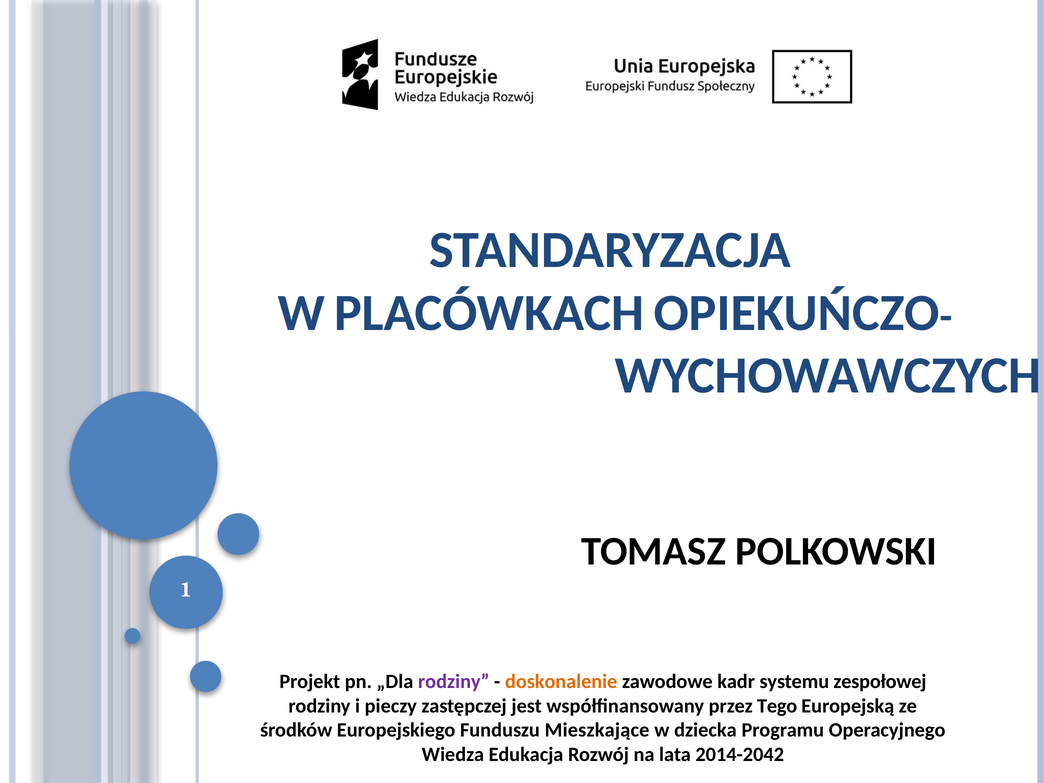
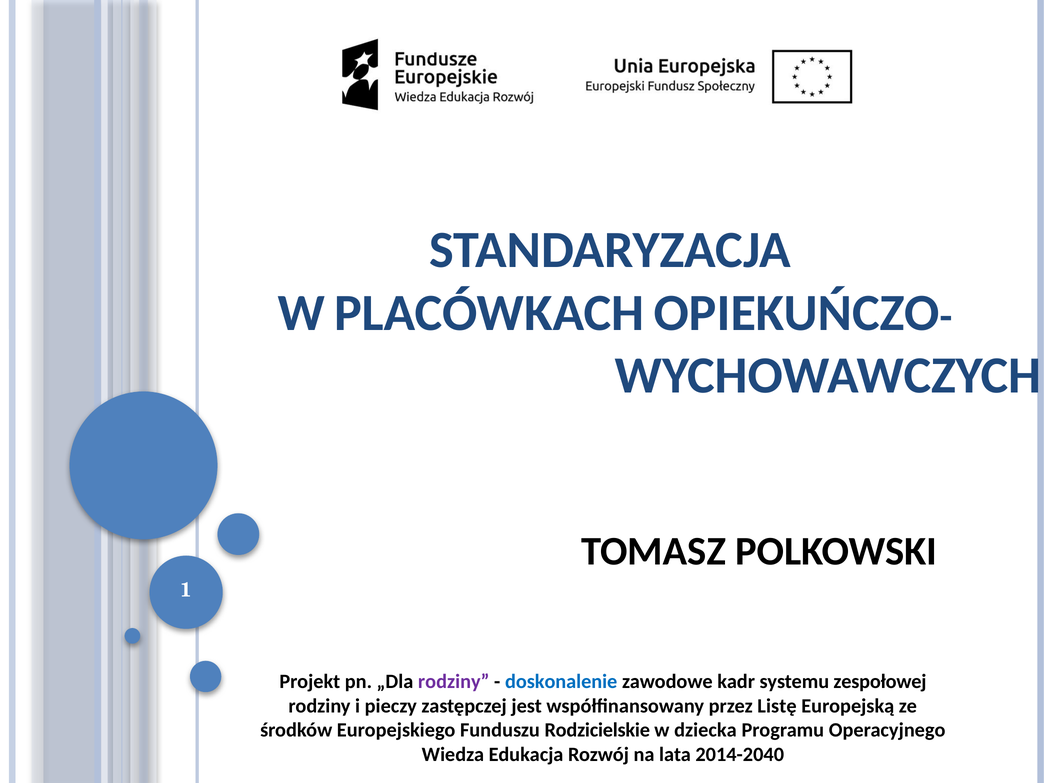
doskonalenie colour: orange -> blue
Tego: Tego -> Listę
Mieszkające: Mieszkające -> Rodzicielskie
2014-2042: 2014-2042 -> 2014-2040
